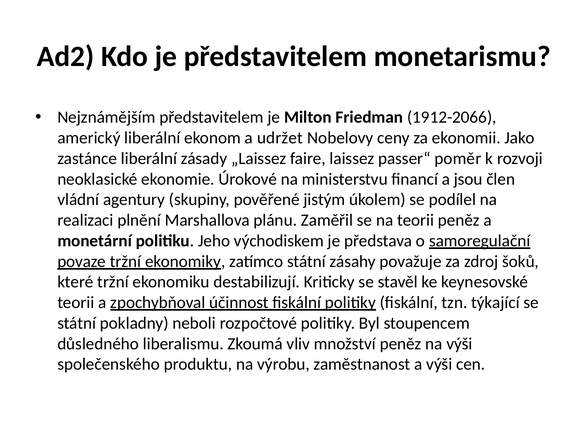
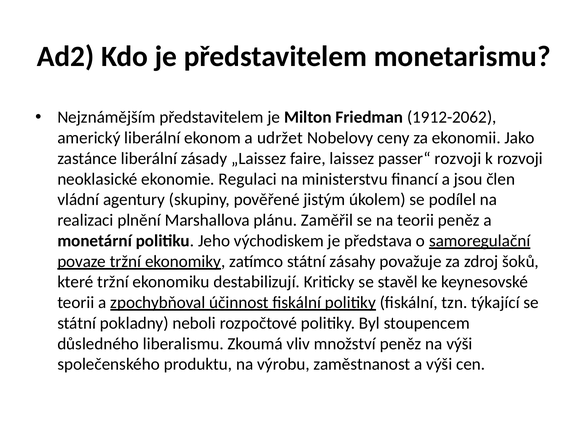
1912-2066: 1912-2066 -> 1912-2062
passer“ poměr: poměr -> rozvoji
Úrokové: Úrokové -> Regulaci
